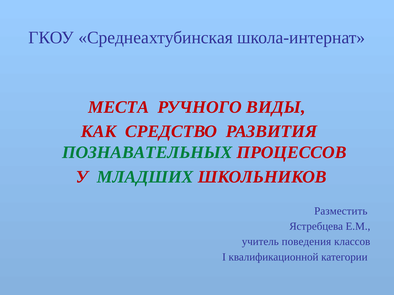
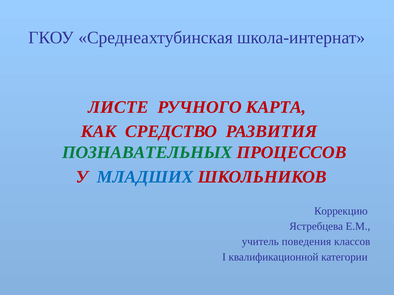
МЕСТА: МЕСТА -> ЛИСТЕ
ВИДЫ: ВИДЫ -> КАРТА
МЛАДШИХ colour: green -> blue
Разместить: Разместить -> Коррекцию
